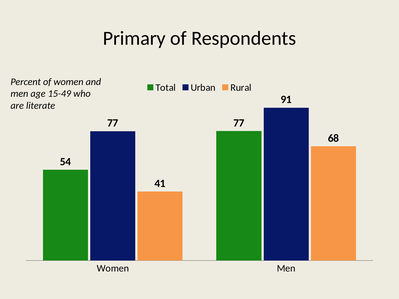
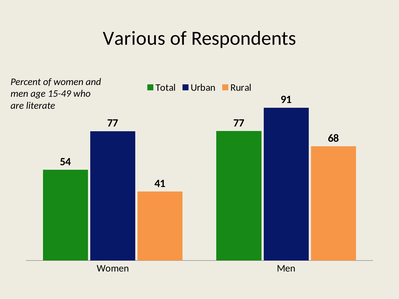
Primary: Primary -> Various
